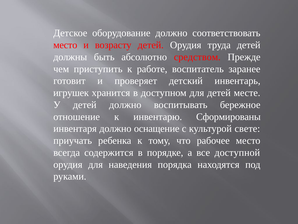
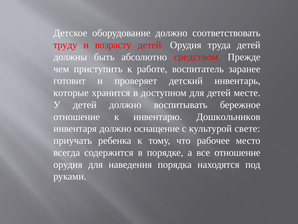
место at (65, 45): место -> труду
игрушек: игрушек -> которые
Сформированы: Сформированы -> Дошкольников
все доступной: доступной -> отношение
